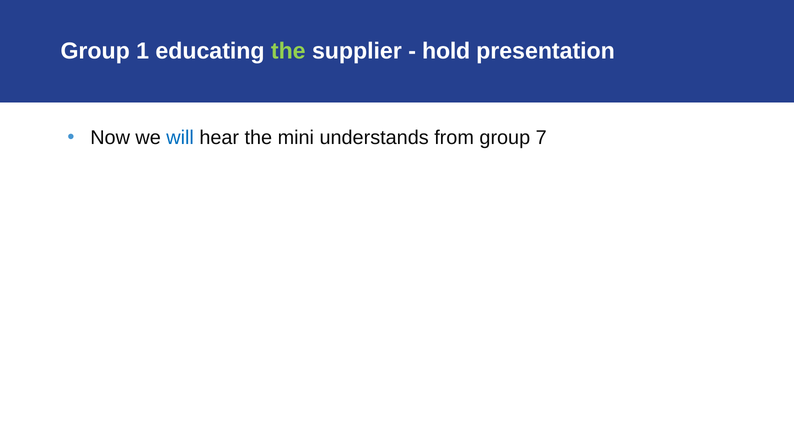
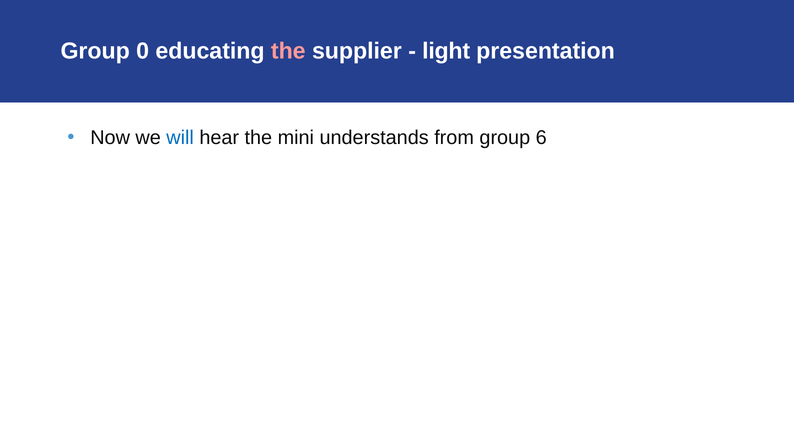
1: 1 -> 0
the at (288, 51) colour: light green -> pink
hold: hold -> light
7: 7 -> 6
